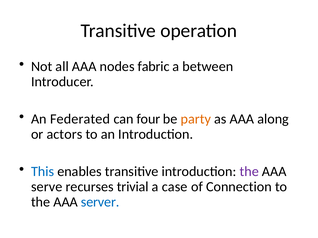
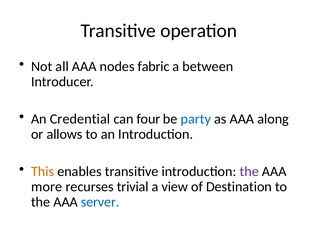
Federated: Federated -> Credential
party colour: orange -> blue
actors: actors -> allows
This colour: blue -> orange
serve: serve -> more
case: case -> view
Connection: Connection -> Destination
